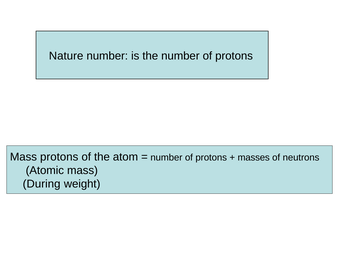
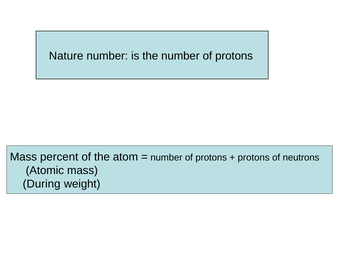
Mass protons: protons -> percent
masses at (254, 158): masses -> protons
